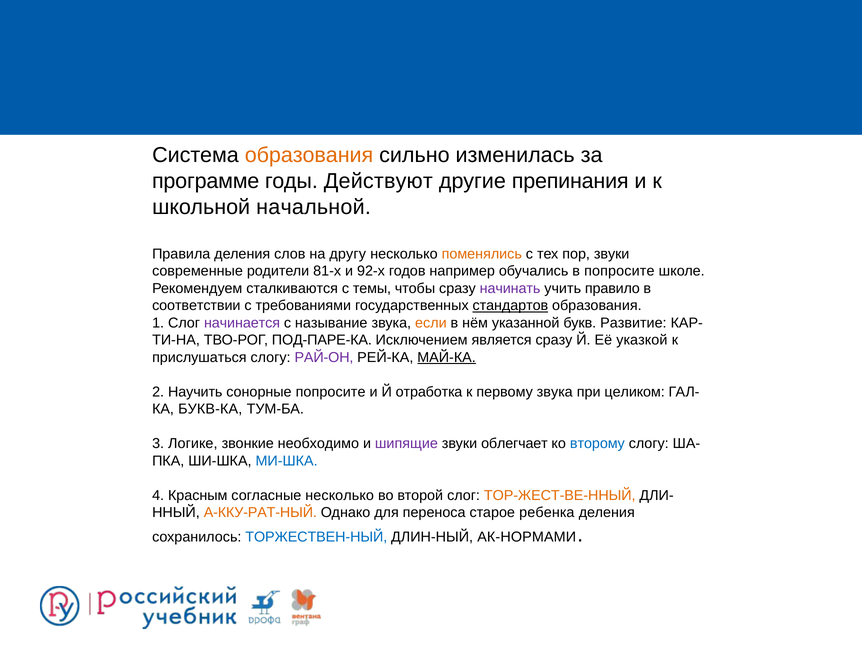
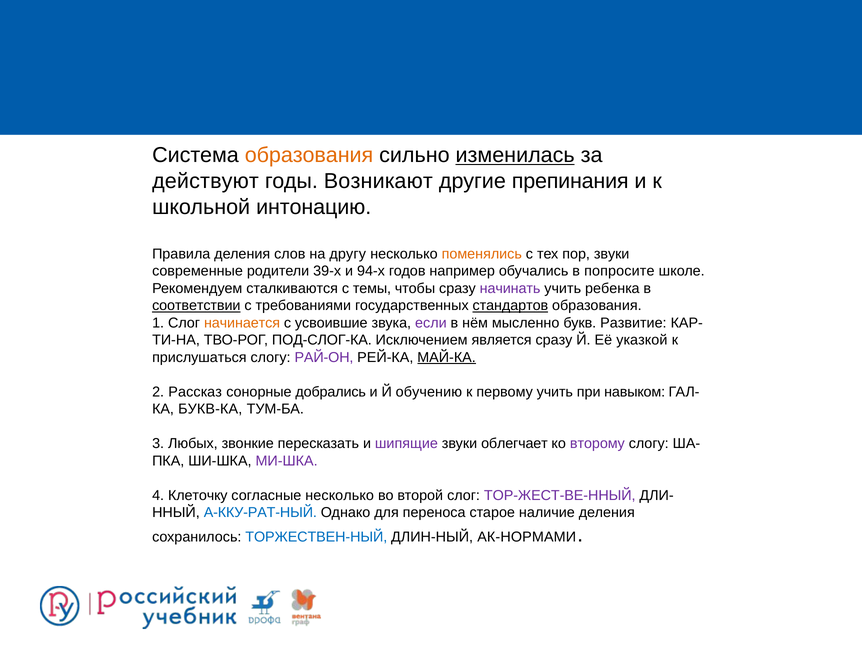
изменилась underline: none -> present
программе: программе -> действуют
Действуют: Действуют -> Возникают
начальной: начальной -> интонацию
81-х: 81-х -> 39-х
92-х: 92-х -> 94-х
правило: правило -> ребенка
соответствии underline: none -> present
начинается colour: purple -> orange
называние: называние -> усвоившие
если colour: orange -> purple
указанной: указанной -> мысленно
ПОД-ПАРЕ-КА: ПОД-ПАРЕ-КА -> ПОД-СЛОГ-КА
Научить: Научить -> Рассказ
сонорные попросите: попросите -> добрались
отработка: отработка -> обучению
первому звука: звука -> учить
целиком: целиком -> навыком
Логике: Логике -> Любых
необходимо: необходимо -> пересказать
второму colour: blue -> purple
МИ-ШКА colour: blue -> purple
Красным: Красным -> Клеточку
ТОР-ЖЕСТ-ВЕ-ННЫЙ colour: orange -> purple
А-ККУ-РАТ-НЫЙ colour: orange -> blue
ребенка: ребенка -> наличие
